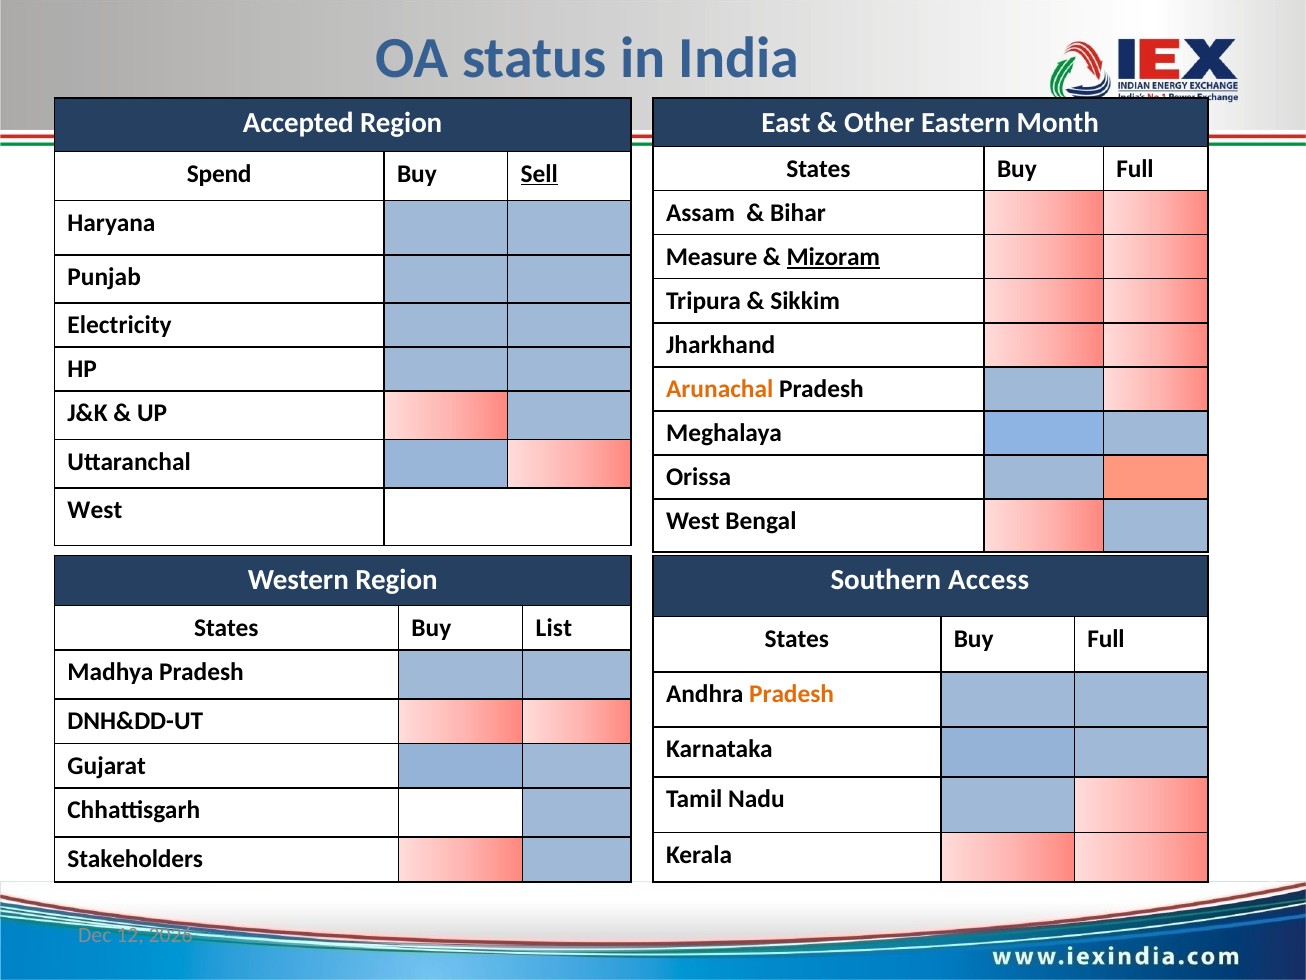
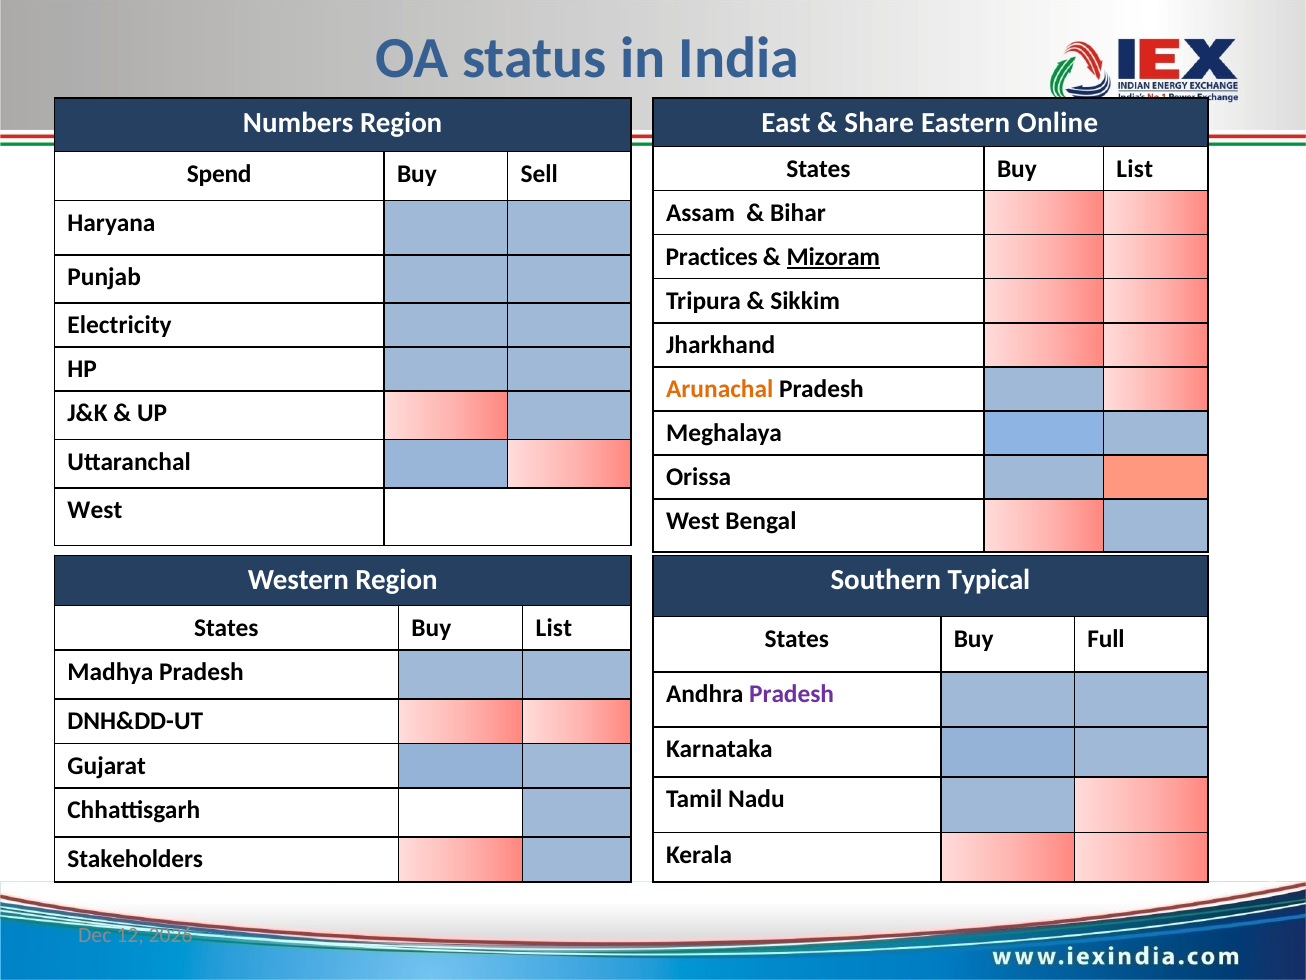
Accepted: Accepted -> Numbers
Other: Other -> Share
Month: Month -> Online
Full at (1135, 169): Full -> List
Sell underline: present -> none
Measure: Measure -> Practices
Access: Access -> Typical
Pradesh at (792, 694) colour: orange -> purple
